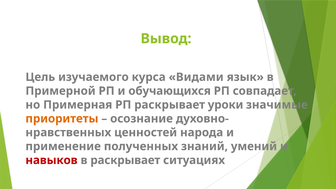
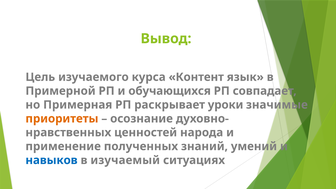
Видами: Видами -> Контент
навыков colour: red -> blue
в раскрывает: раскрывает -> изучаемый
